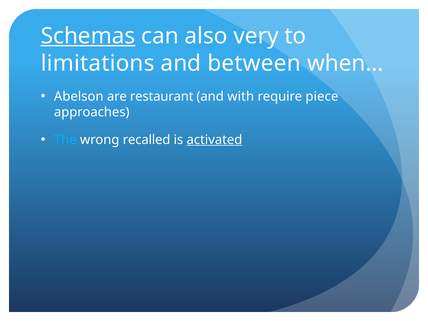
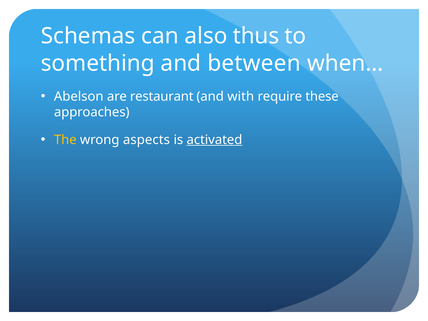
Schemas underline: present -> none
very: very -> thus
limitations: limitations -> something
piece: piece -> these
The colour: light blue -> yellow
recalled: recalled -> aspects
